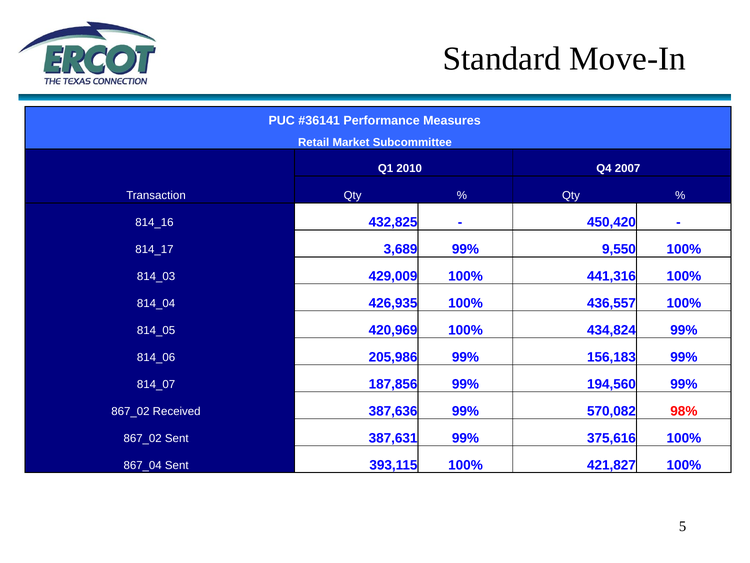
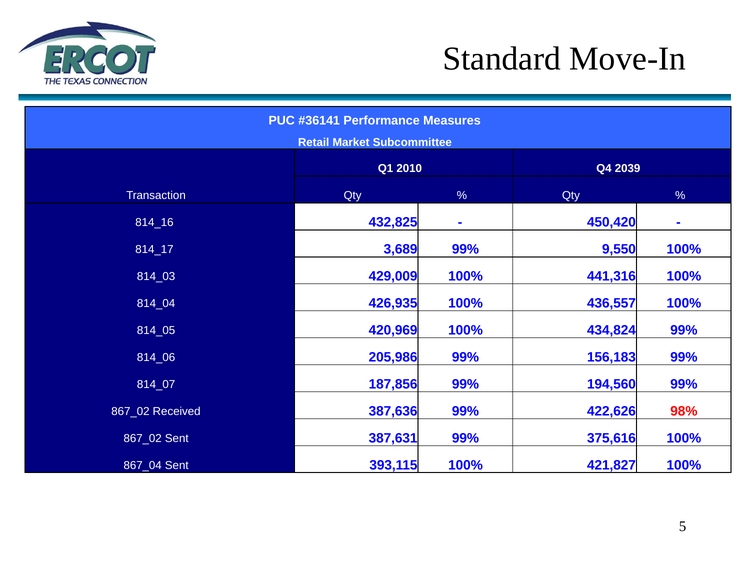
2007: 2007 -> 2039
570,082: 570,082 -> 422,626
